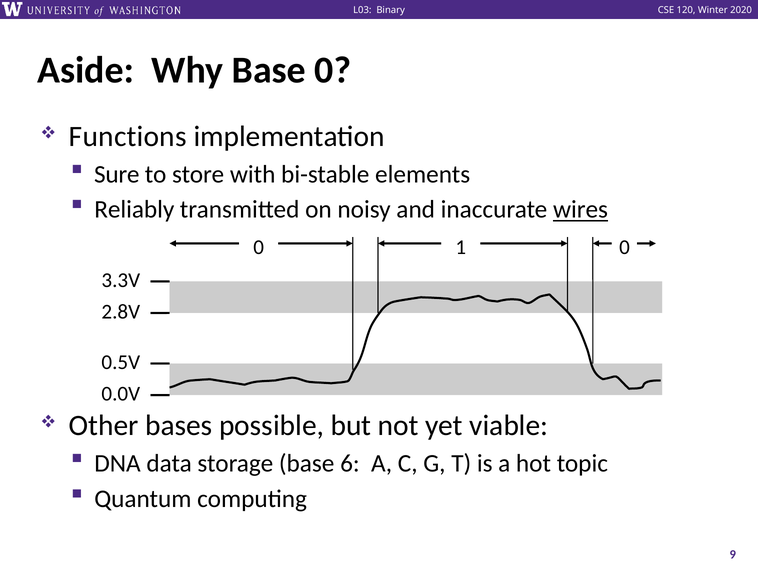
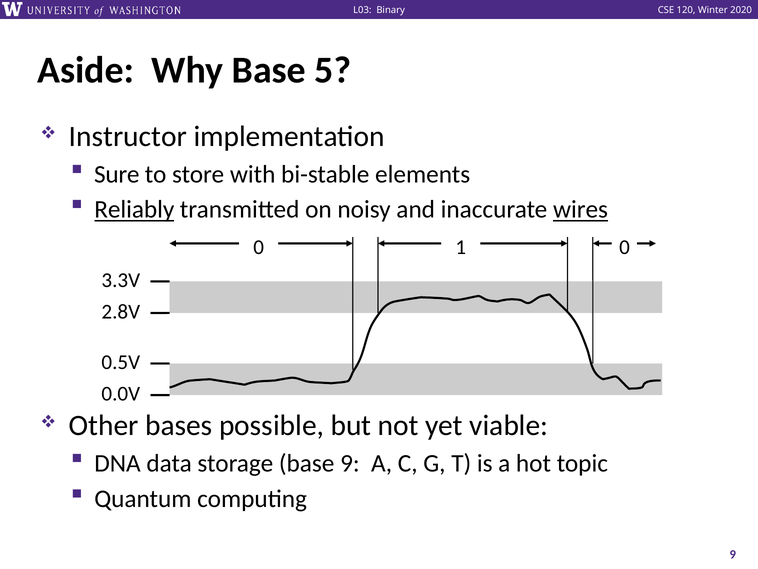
Base 0: 0 -> 5
Functions: Functions -> Instructor
Reliably underline: none -> present
base 6: 6 -> 9
